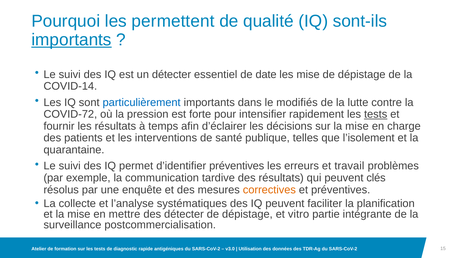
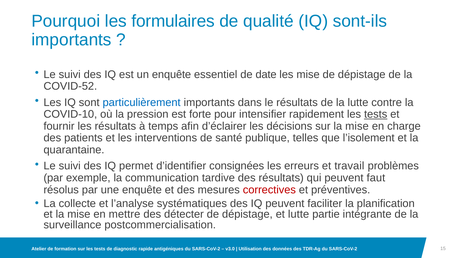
permettent: permettent -> formulaires
importants at (72, 40) underline: present -> none
un détecter: détecter -> enquête
COVID-14: COVID-14 -> COVID-52
le modifiés: modifiés -> résultats
COVID-72: COVID-72 -> COVID-10
d’identifier préventives: préventives -> consignées
clés: clés -> faut
correctives colour: orange -> red
et vitro: vitro -> lutte
